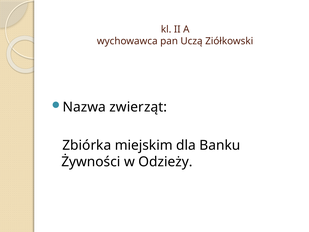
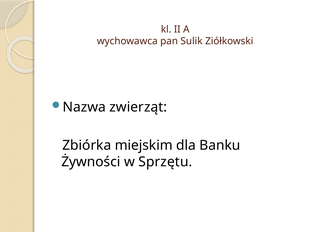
Uczą: Uczą -> Sulik
Odzieży: Odzieży -> Sprzętu
